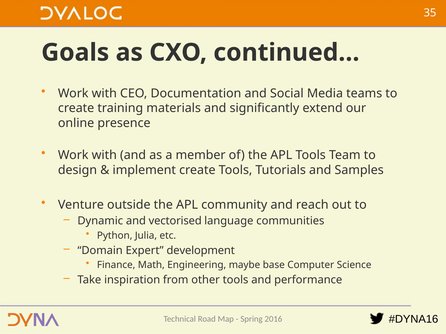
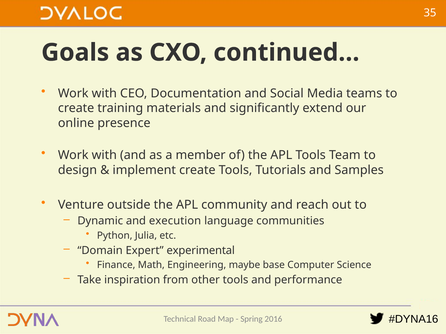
vectorised: vectorised -> execution
development: development -> experimental
